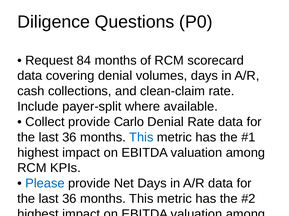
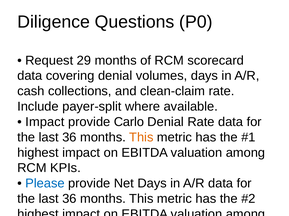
84: 84 -> 29
Collect at (45, 122): Collect -> Impact
This at (141, 138) colour: blue -> orange
